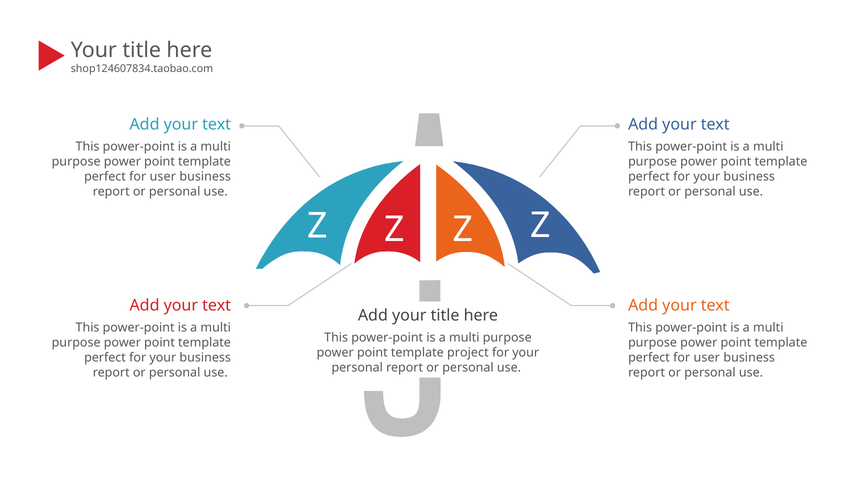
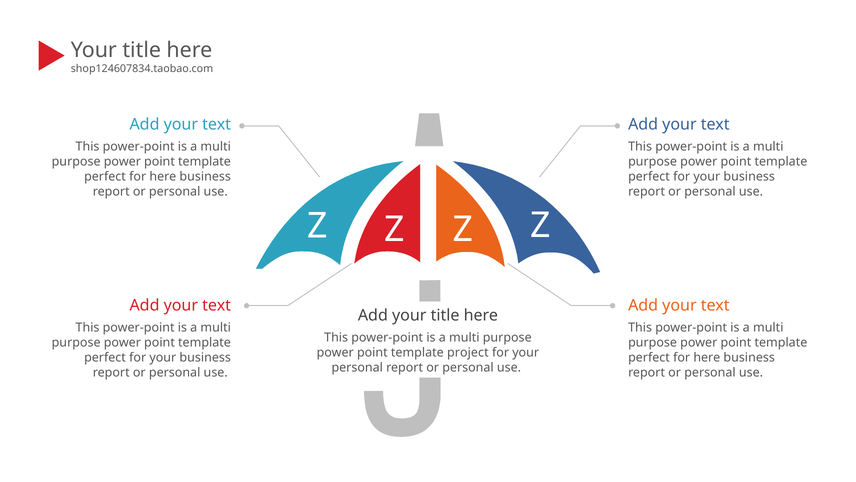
user at (163, 176): user -> here
user at (707, 357): user -> here
